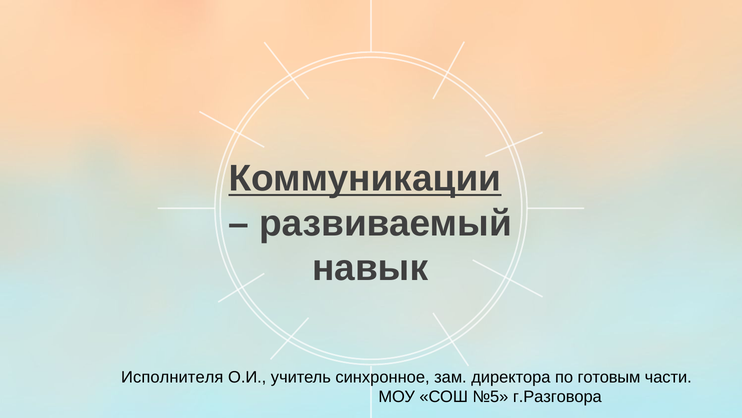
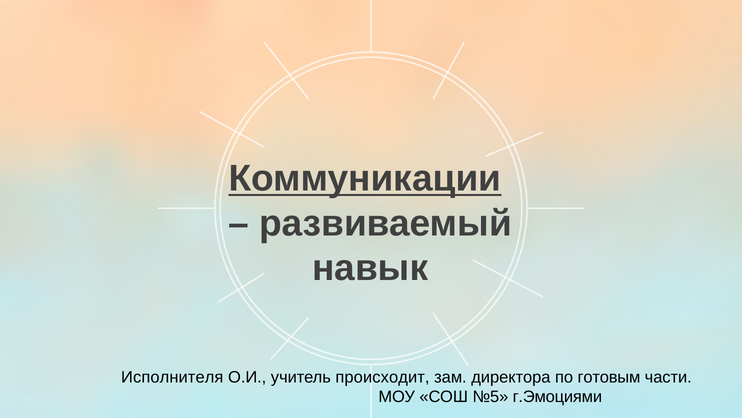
синхронное: синхронное -> происходит
г.Разговора: г.Разговора -> г.Эмоциями
